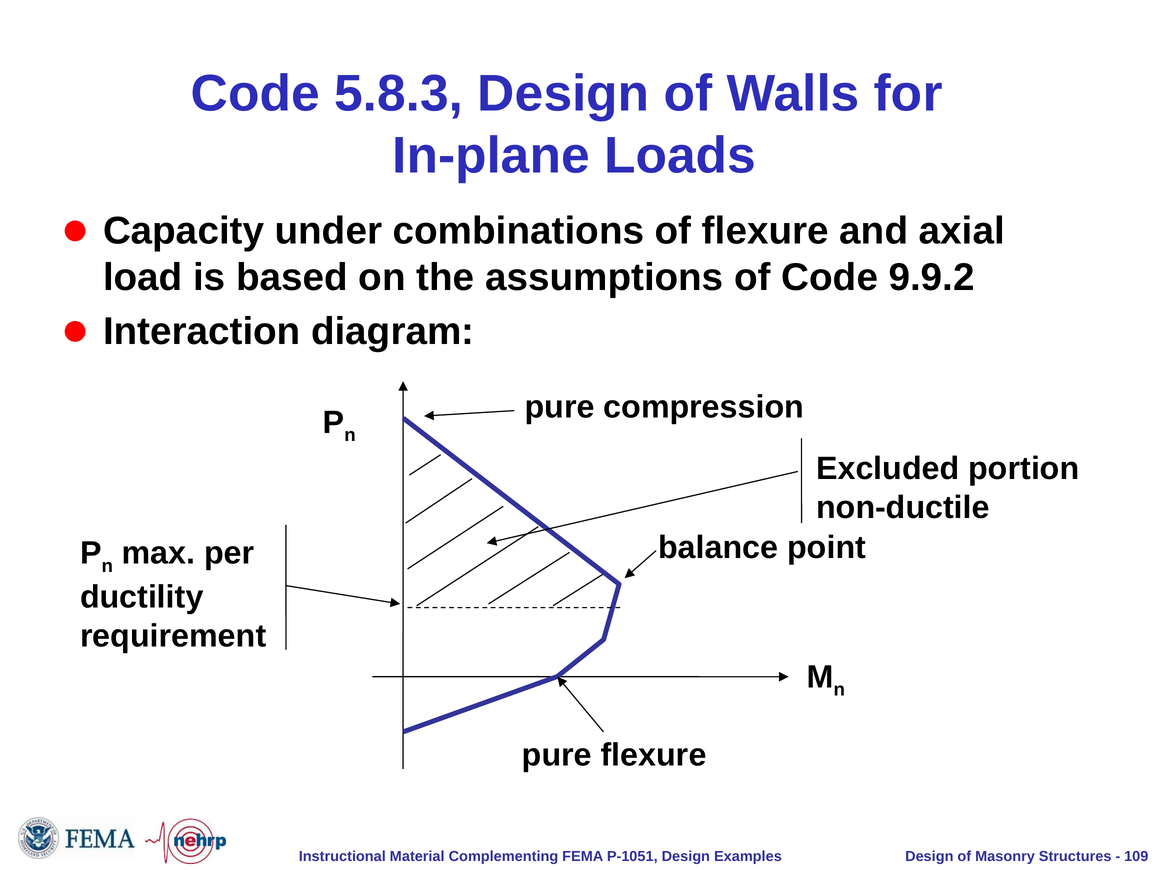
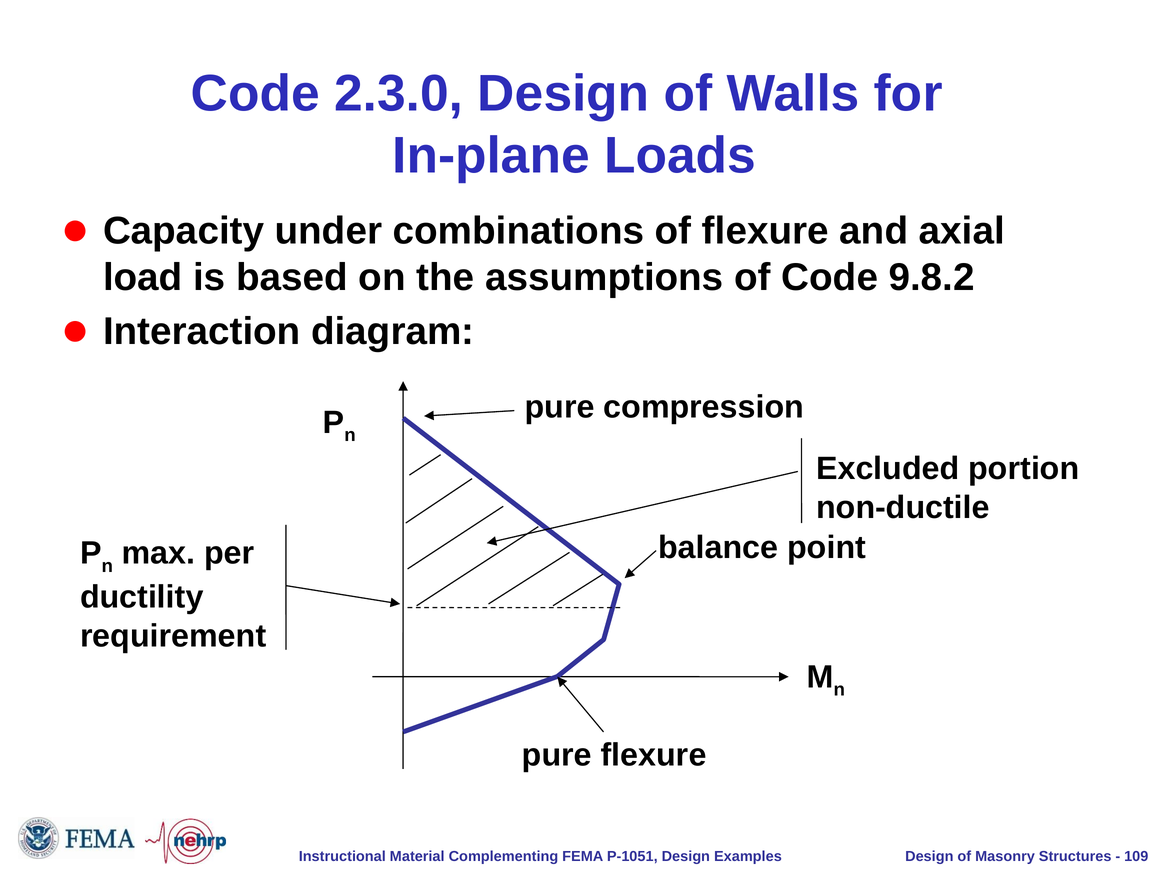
5.8.3: 5.8.3 -> 2.3.0
9.9.2: 9.9.2 -> 9.8.2
